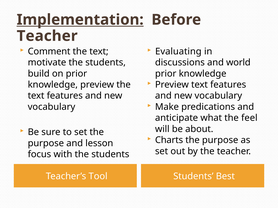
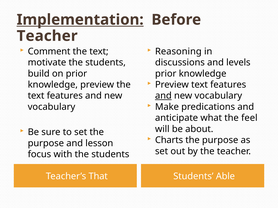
Evaluating: Evaluating -> Reasoning
world: world -> levels
and at (163, 96) underline: none -> present
Tool: Tool -> That
Best: Best -> Able
